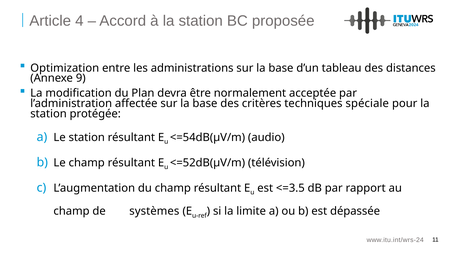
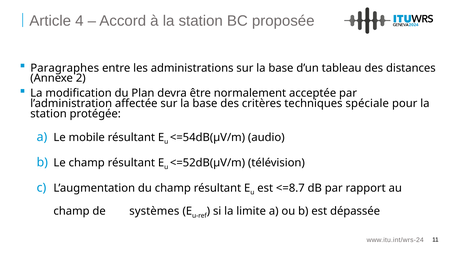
Optimization: Optimization -> Paragraphes
9: 9 -> 2
Le station: station -> mobile
<=3.5: <=3.5 -> <=8.7
